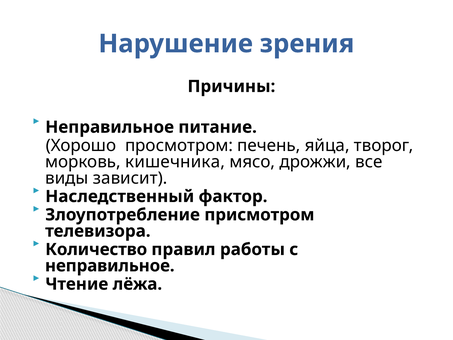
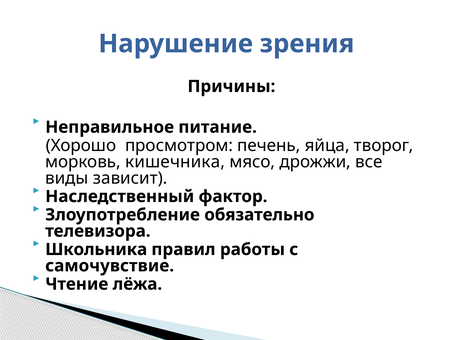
присмотром: присмотром -> обязательно
Количество: Количество -> Школьника
неправильное at (110, 266): неправильное -> самочувствие
